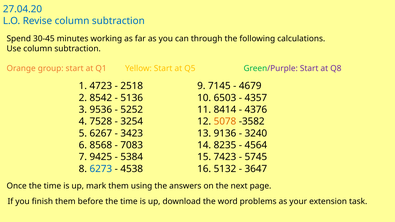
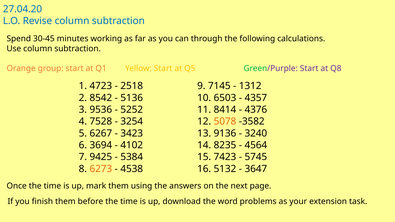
4679: 4679 -> 1312
8568: 8568 -> 3694
7083: 7083 -> 4102
6273 colour: blue -> orange
